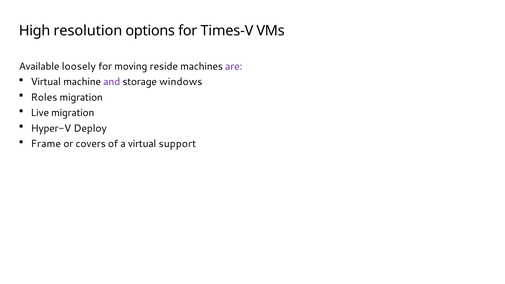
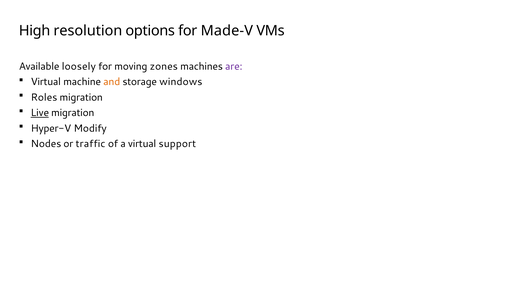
Times-V: Times-V -> Made-V
reside: reside -> zones
and colour: purple -> orange
Live underline: none -> present
Deploy: Deploy -> Modify
Frame: Frame -> Nodes
covers: covers -> traffic
